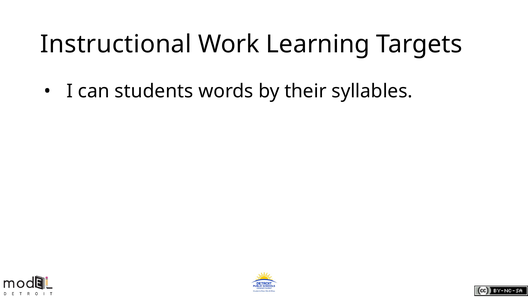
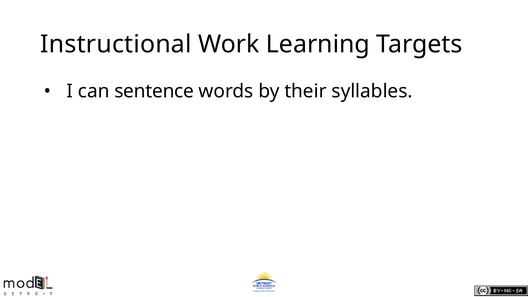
students: students -> sentence
